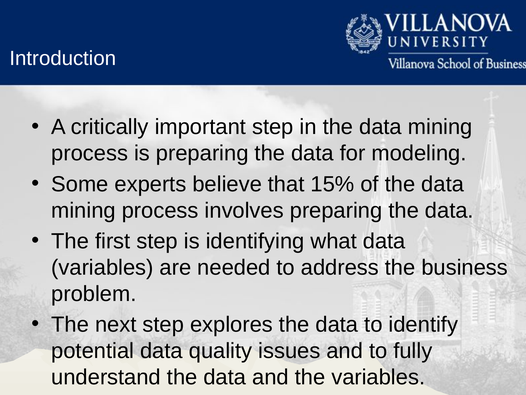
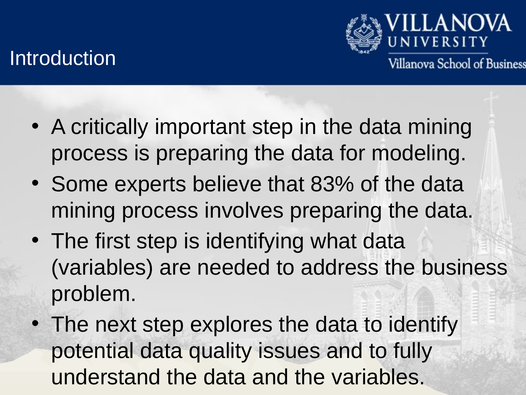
15%: 15% -> 83%
